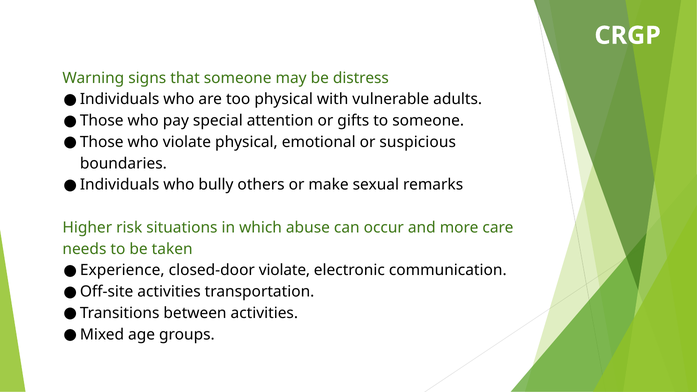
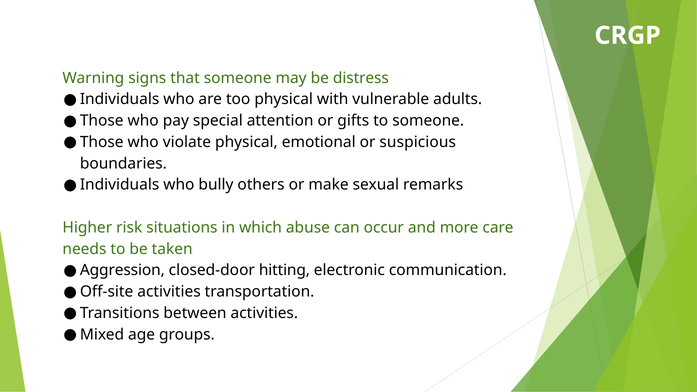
Experience: Experience -> Aggression
closed-door violate: violate -> hitting
